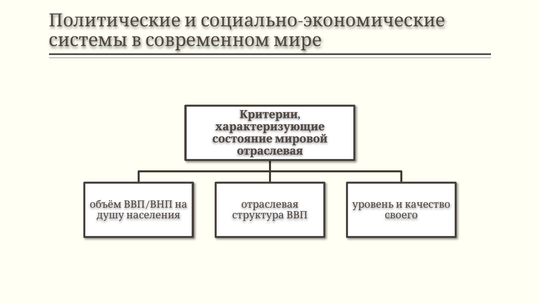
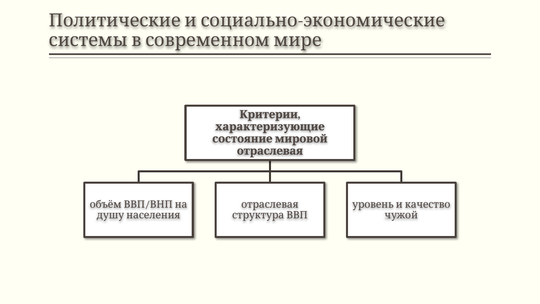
своего: своего -> чужой
